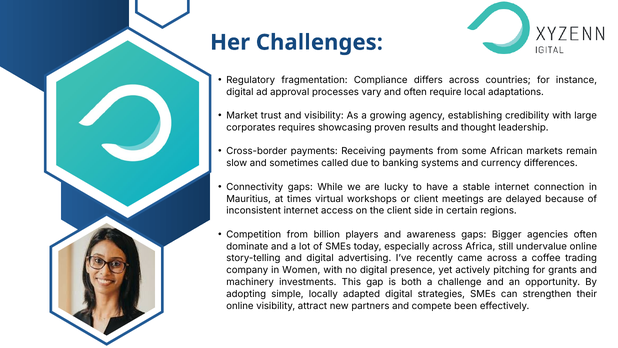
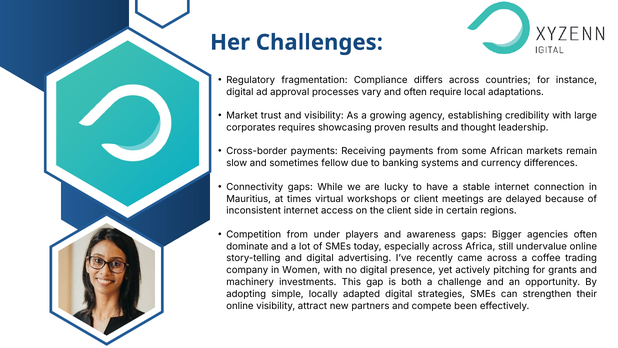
called: called -> fellow
billion: billion -> under
